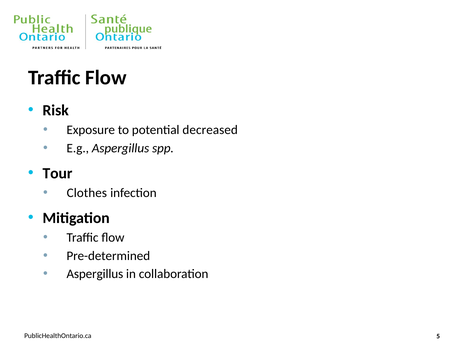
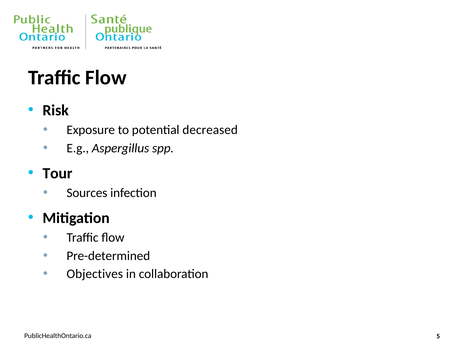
Clothes: Clothes -> Sources
Aspergillus at (95, 274): Aspergillus -> Objectives
